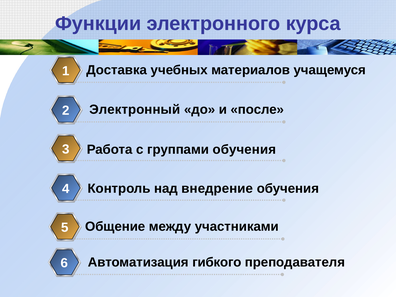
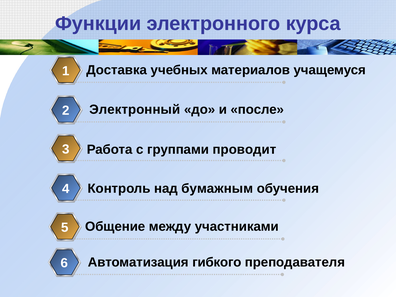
группами обучения: обучения -> проводит
внедрение: внедрение -> бумажным
